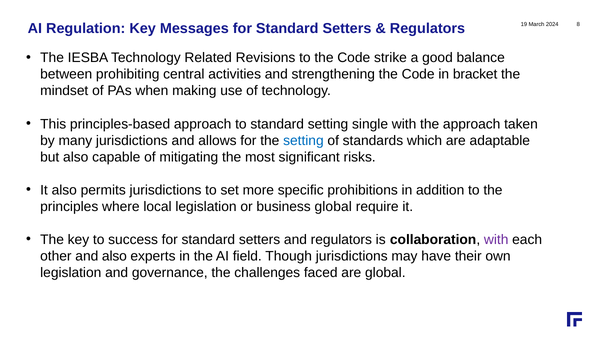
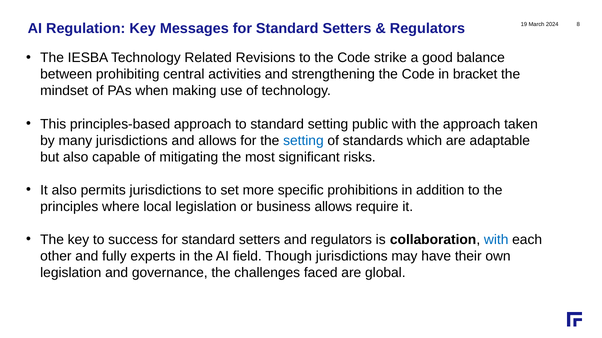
single: single -> public
business global: global -> allows
with at (496, 240) colour: purple -> blue
and also: also -> fully
